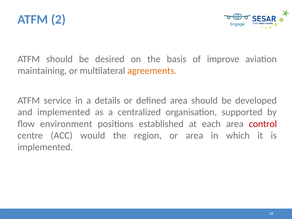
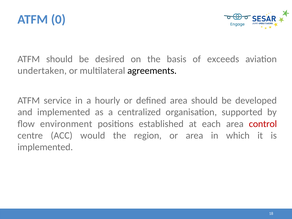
2: 2 -> 0
improve: improve -> exceeds
maintaining: maintaining -> undertaken
agreements colour: orange -> black
details: details -> hourly
